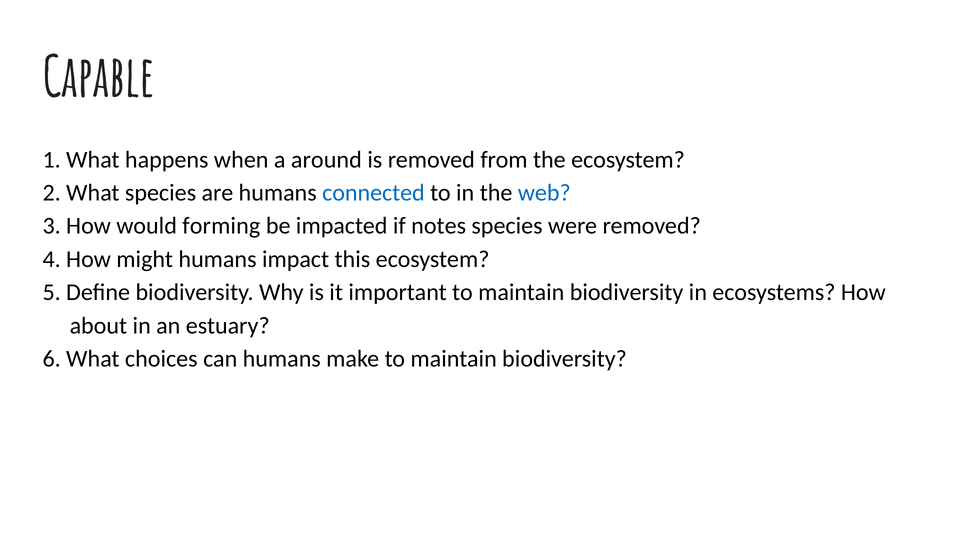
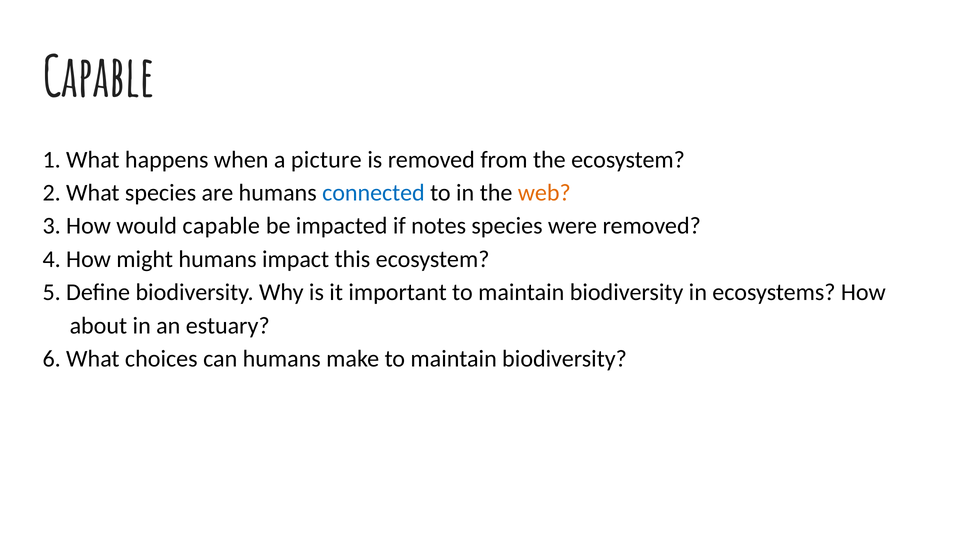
around: around -> picture
web colour: blue -> orange
would forming: forming -> capable
